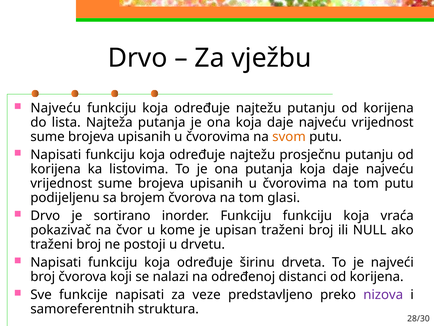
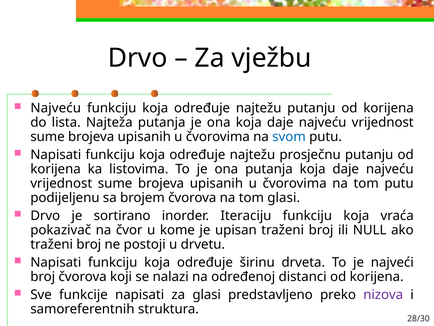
svom colour: orange -> blue
inorder Funkciju: Funkciju -> Iteraciju
za veze: veze -> glasi
